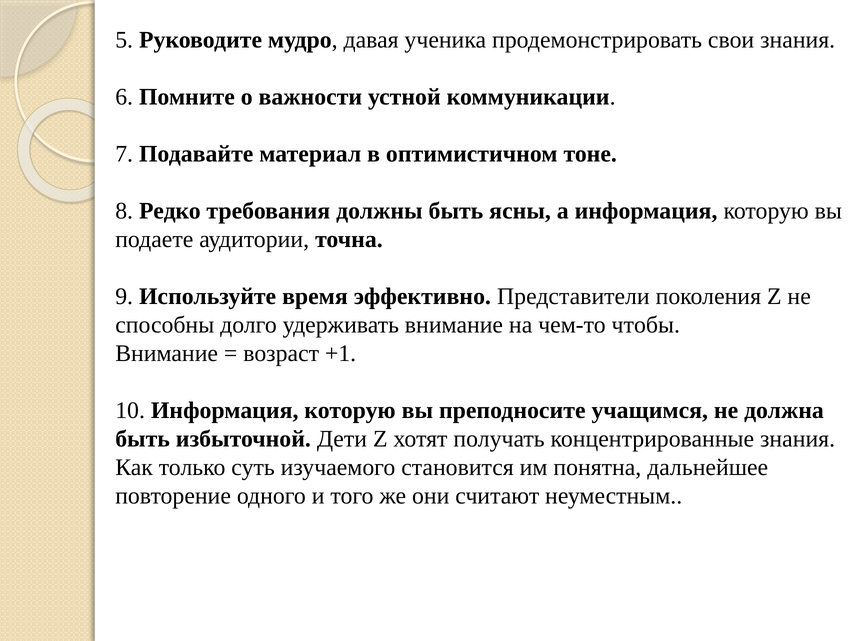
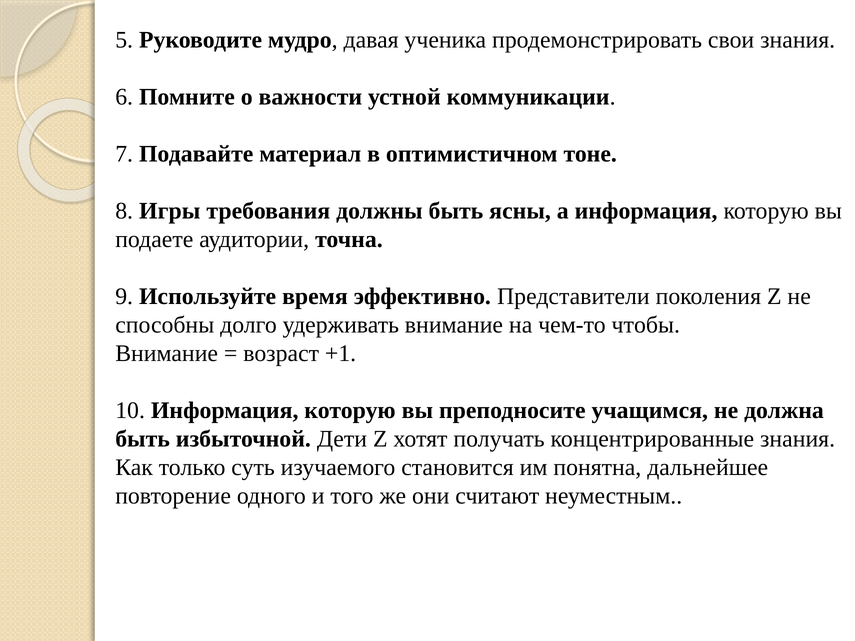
Редко: Редко -> Игры
